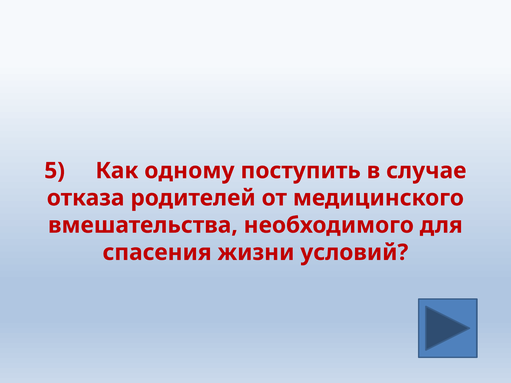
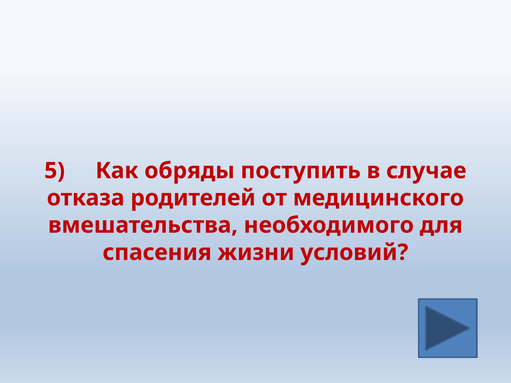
одному: одному -> обряды
